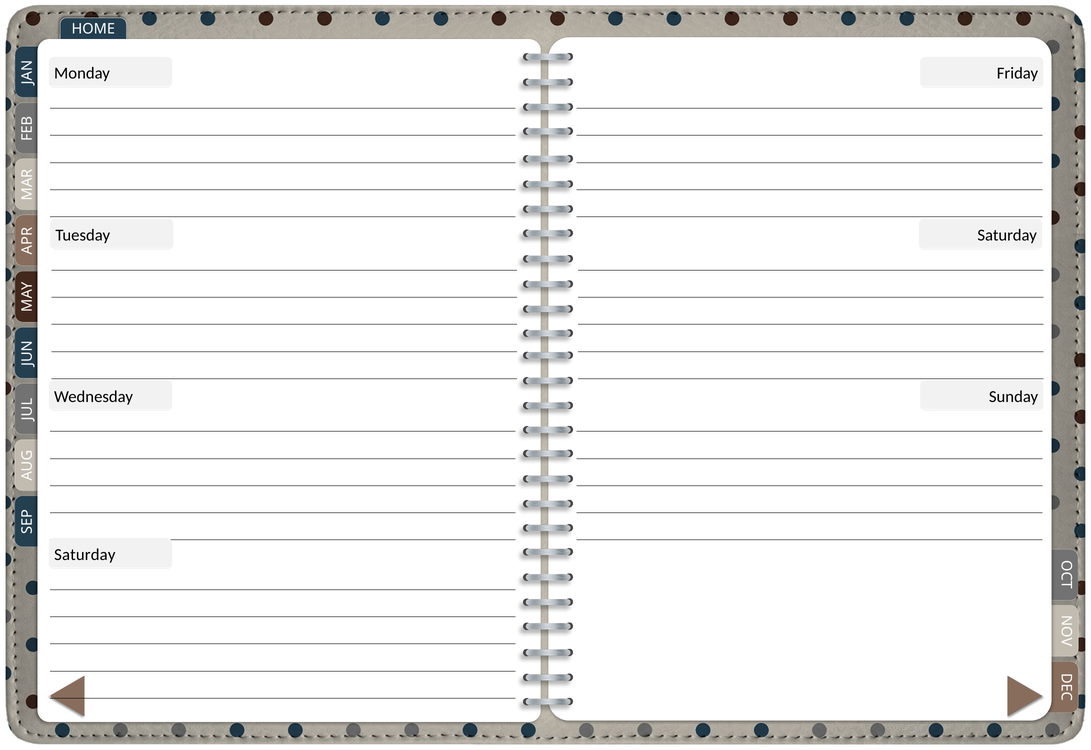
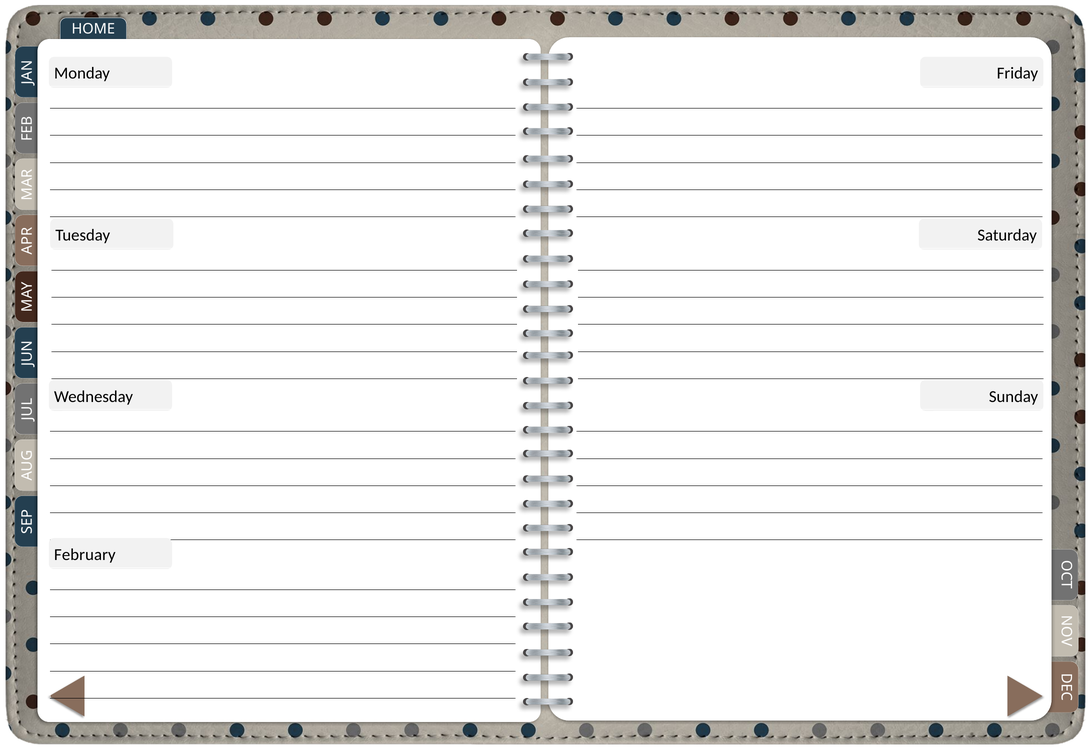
Saturday at (85, 555): Saturday -> February
